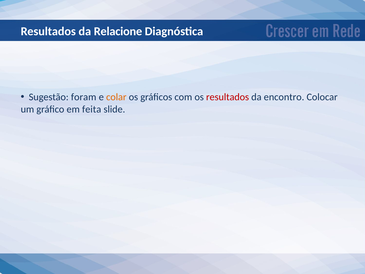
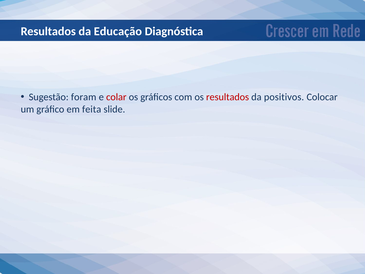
Relacione: Relacione -> Educação
colar colour: orange -> red
encontro: encontro -> positivos
